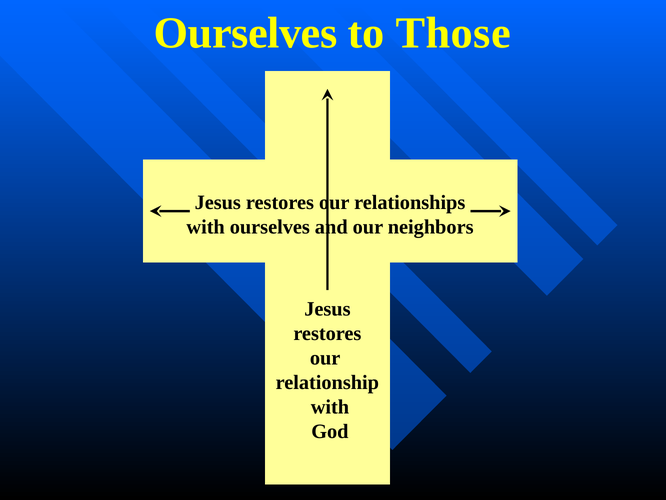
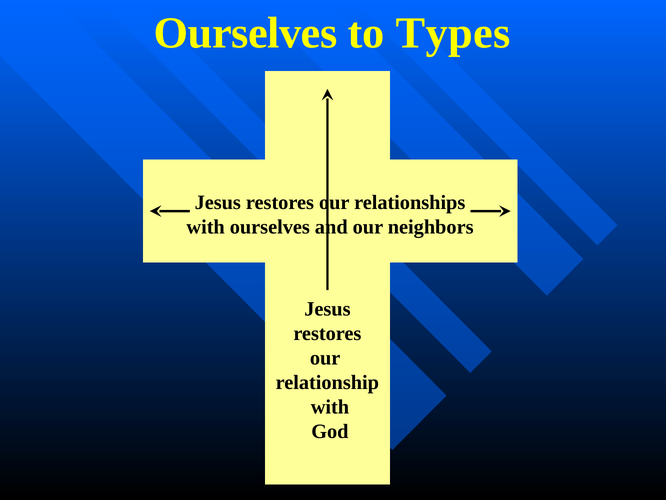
Those: Those -> Types
